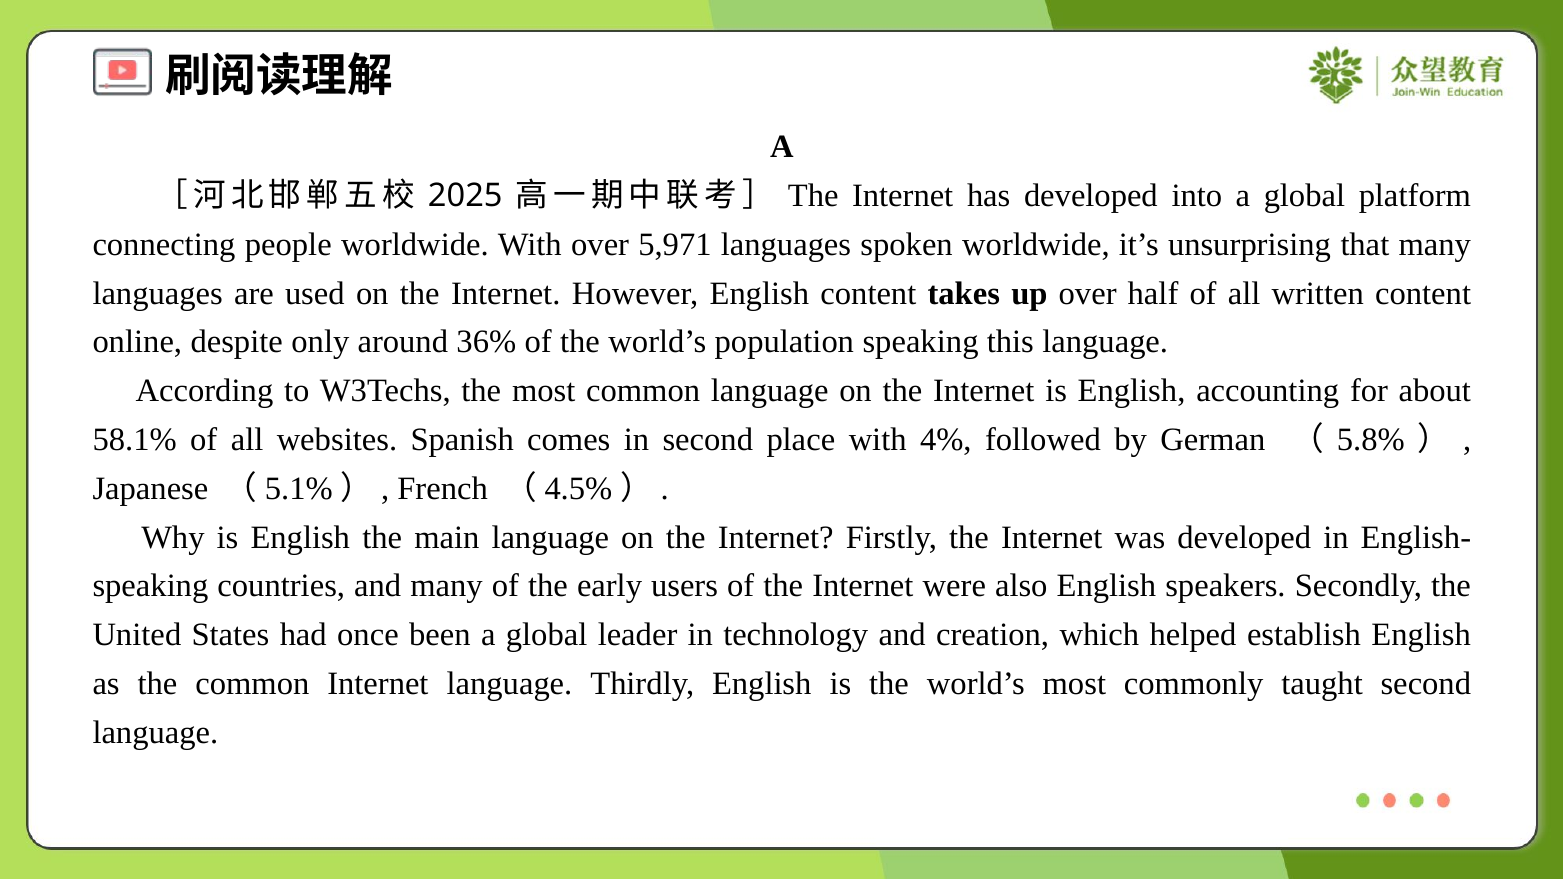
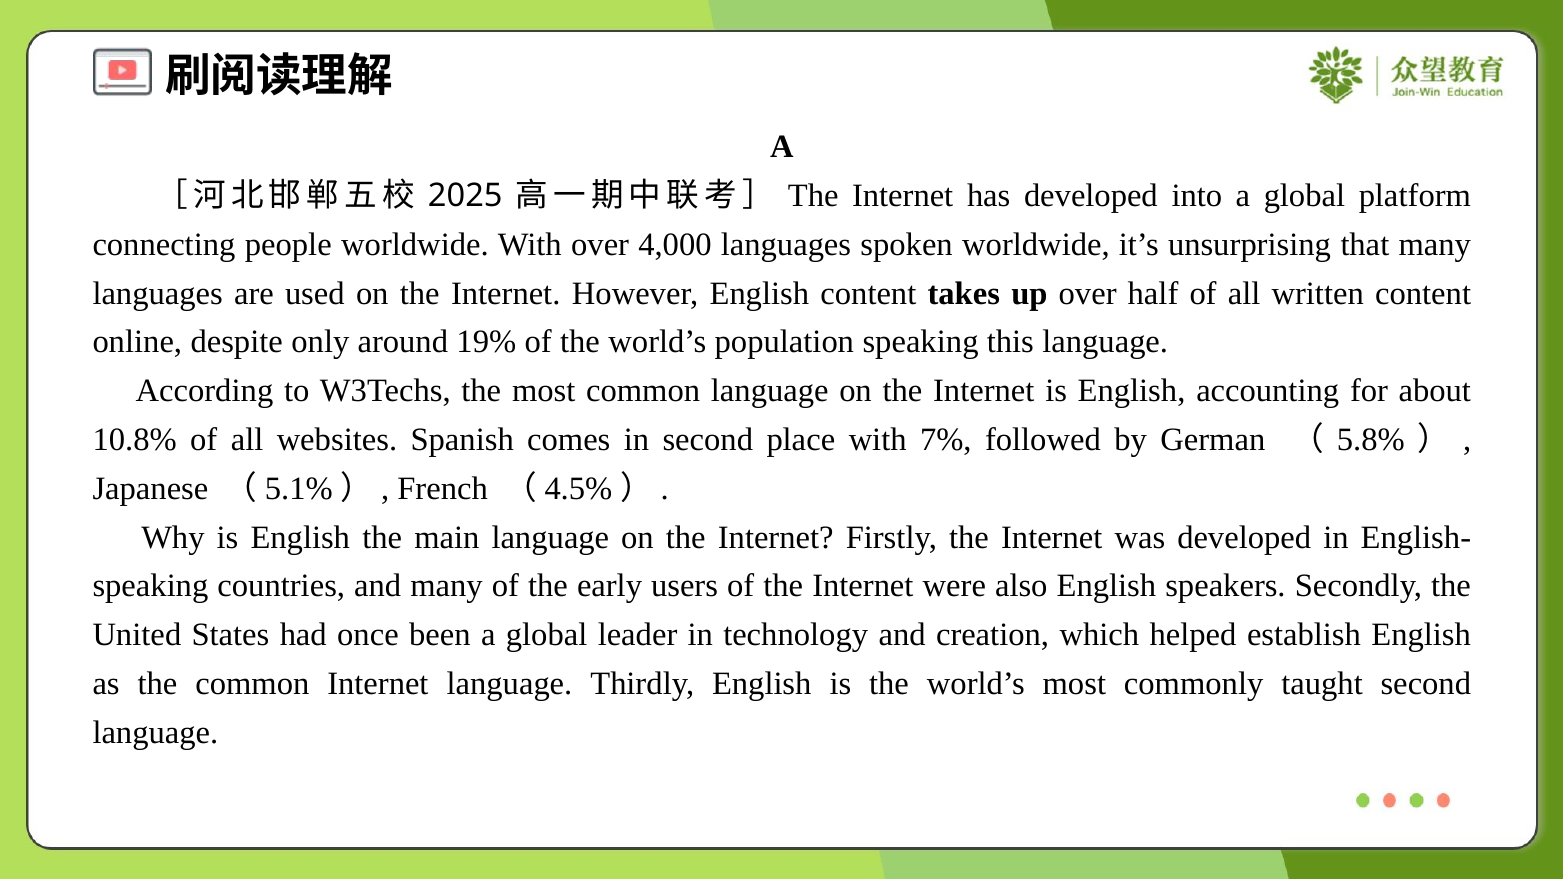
5,971: 5,971 -> 4,000
36%: 36% -> 19%
58.1%: 58.1% -> 10.8%
4%: 4% -> 7%
